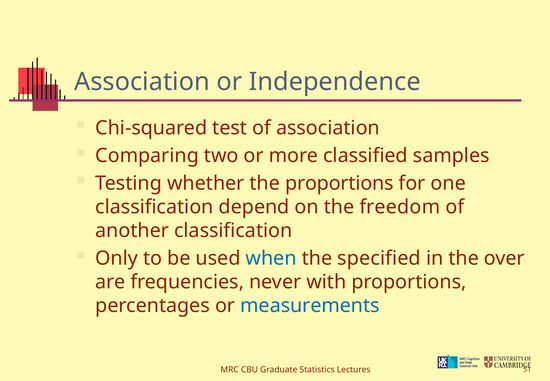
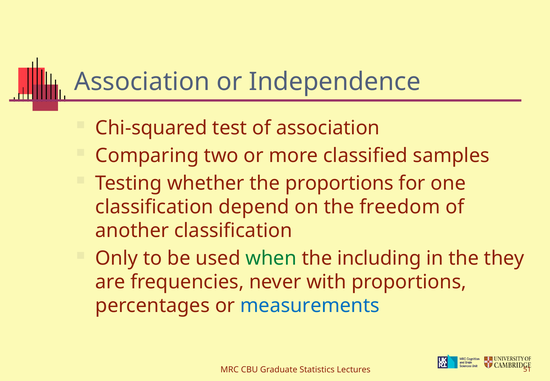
when colour: blue -> green
specified: specified -> including
over: over -> they
